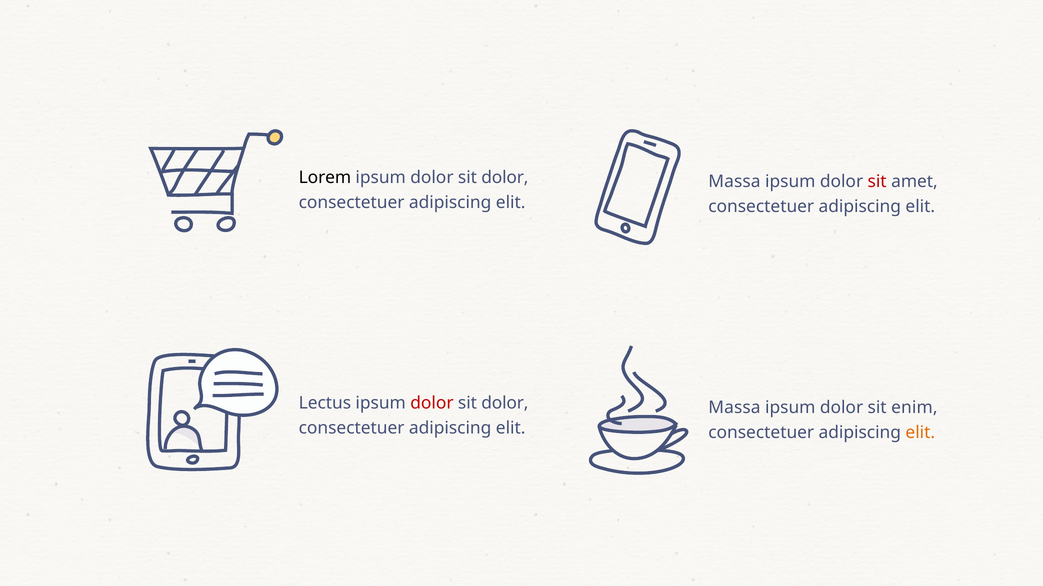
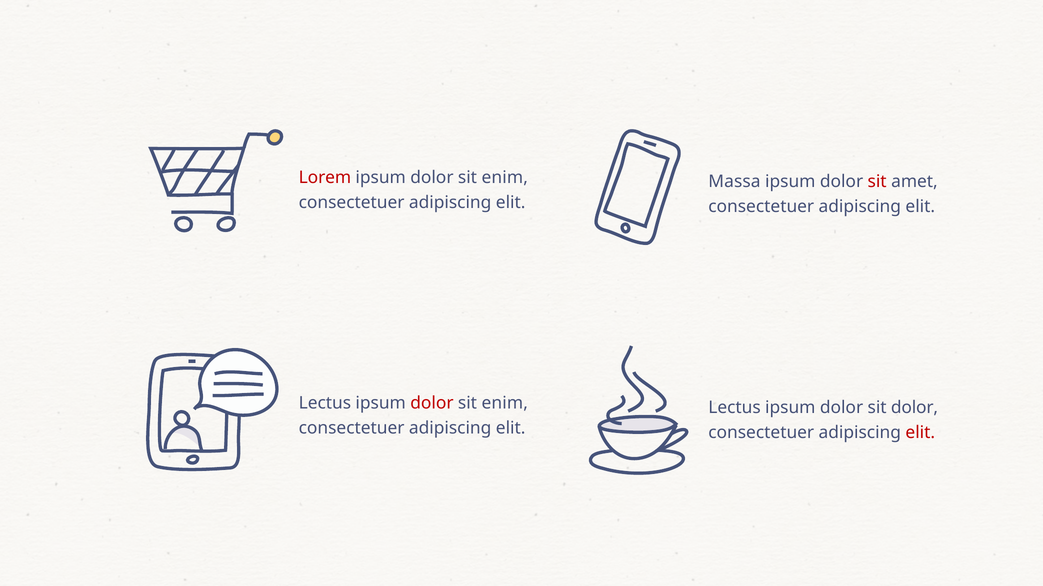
Lorem colour: black -> red
dolor at (505, 178): dolor -> enim
dolor at (505, 403): dolor -> enim
Massa at (734, 408): Massa -> Lectus
sit enim: enim -> dolor
elit at (920, 433) colour: orange -> red
